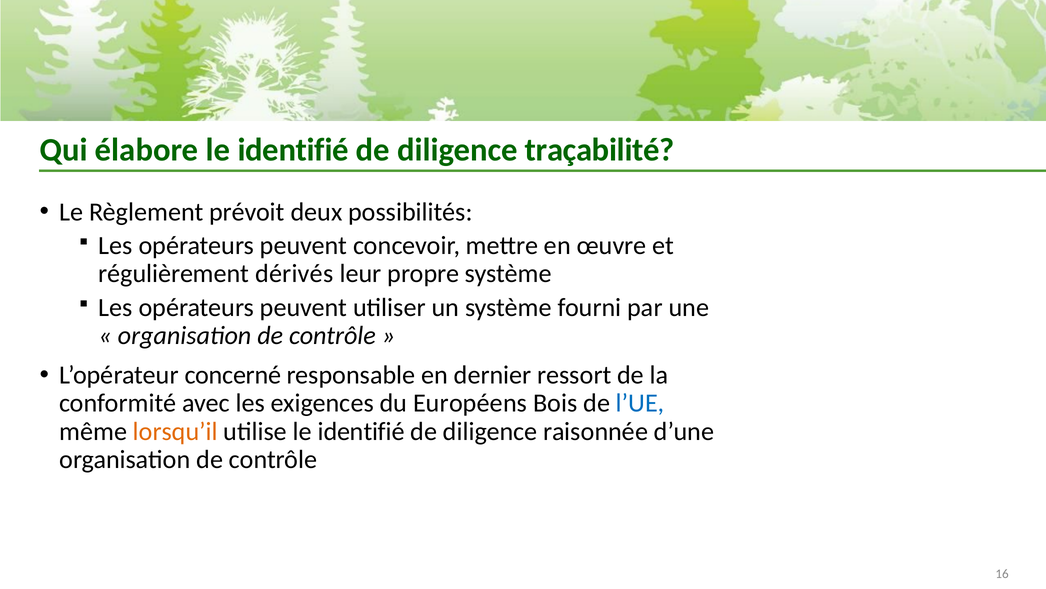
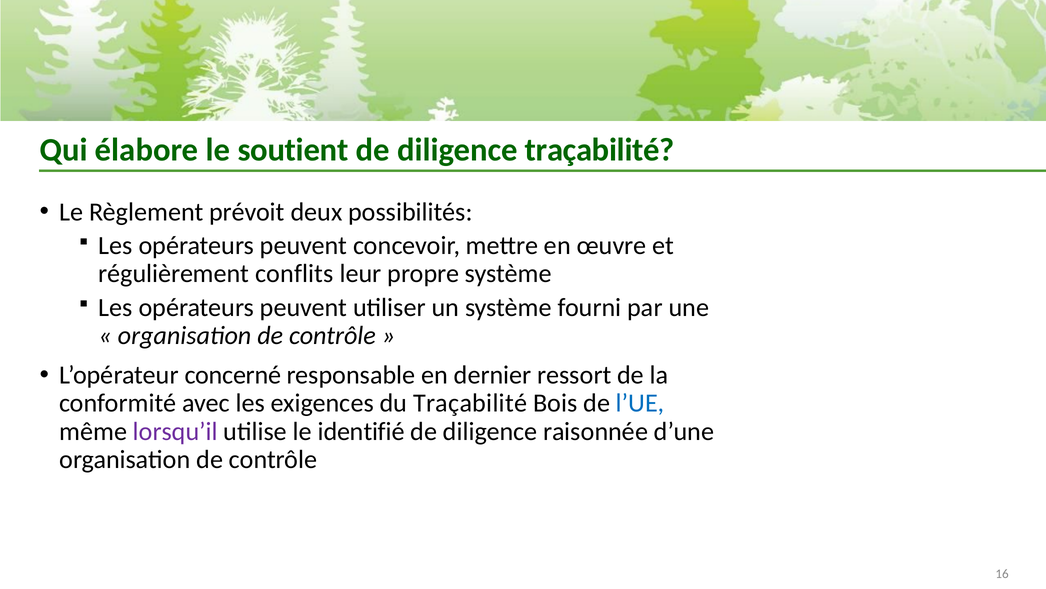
élabore le identifié: identifié -> soutient
dérivés: dérivés -> conflits
du Européens: Européens -> Traçabilité
lorsqu’il colour: orange -> purple
